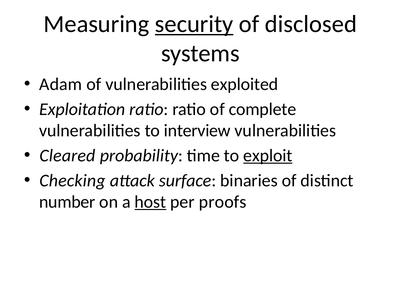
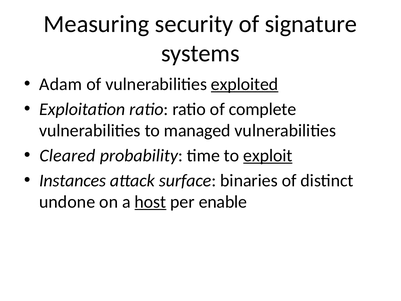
security underline: present -> none
disclosed: disclosed -> signature
exploited underline: none -> present
interview: interview -> managed
Checking: Checking -> Instances
number: number -> undone
proofs: proofs -> enable
